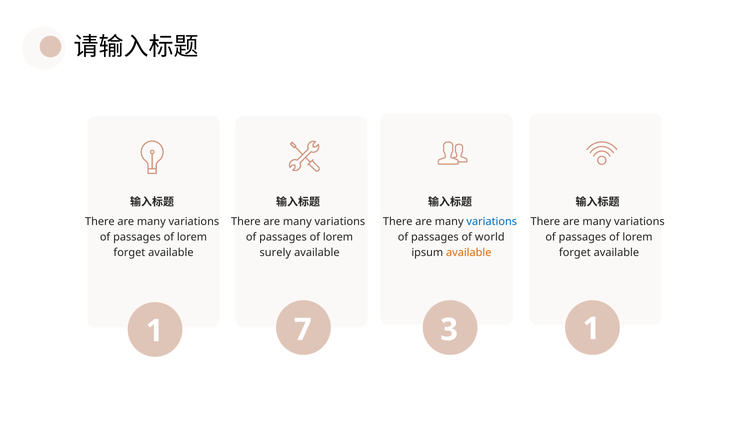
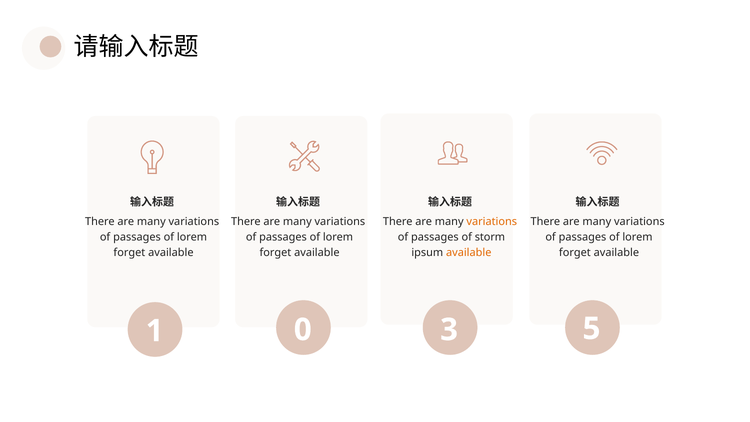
variations at (492, 222) colour: blue -> orange
world: world -> storm
surely at (275, 252): surely -> forget
7: 7 -> 0
3 1: 1 -> 5
